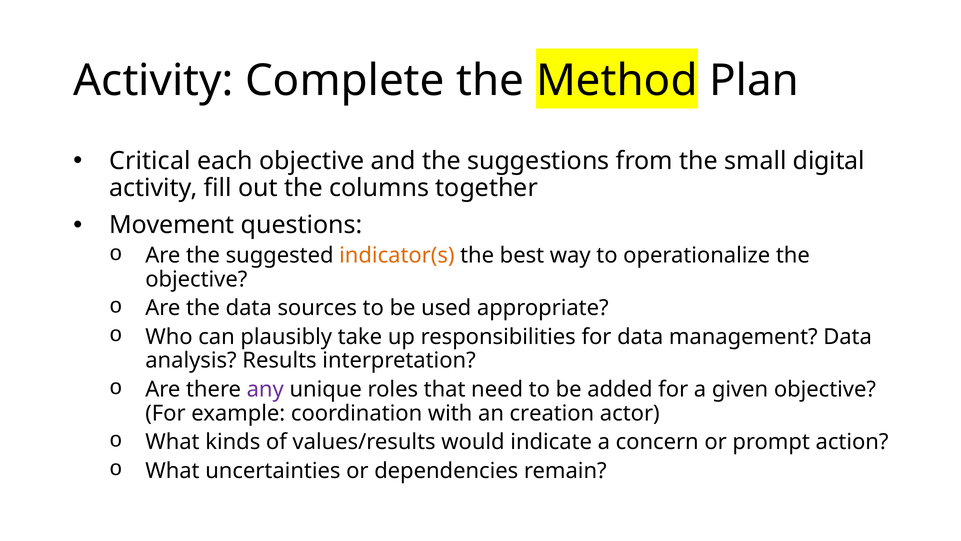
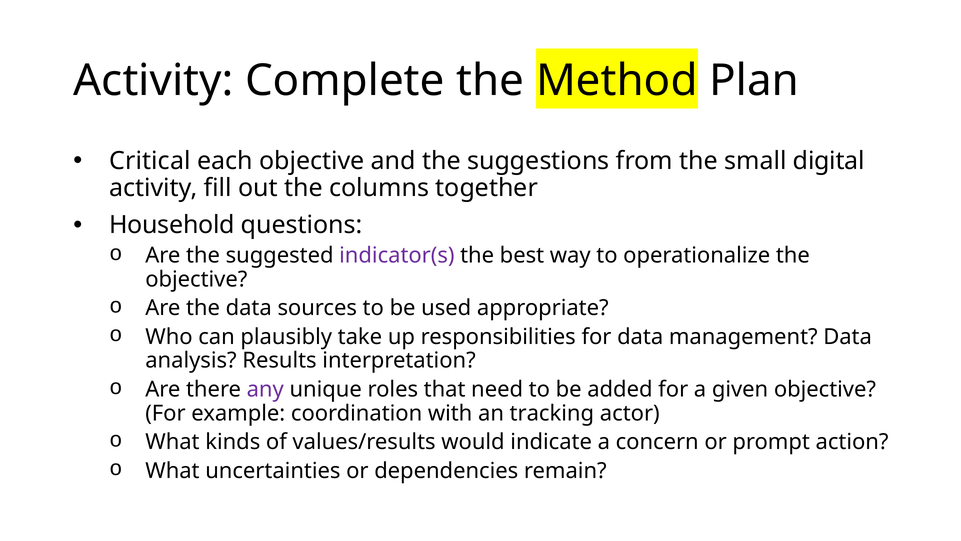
Movement: Movement -> Household
indicator(s colour: orange -> purple
creation: creation -> tracking
